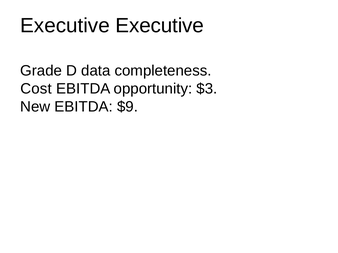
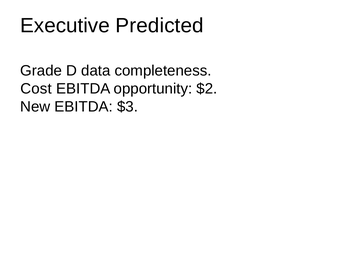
Executive Executive: Executive -> Predicted
$3: $3 -> $2
$9: $9 -> $3
